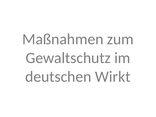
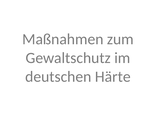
Wirkt: Wirkt -> Härte
